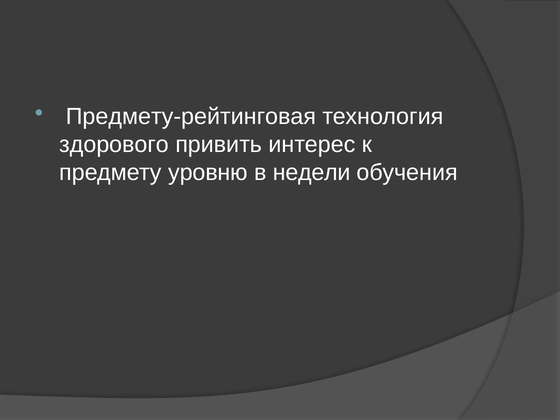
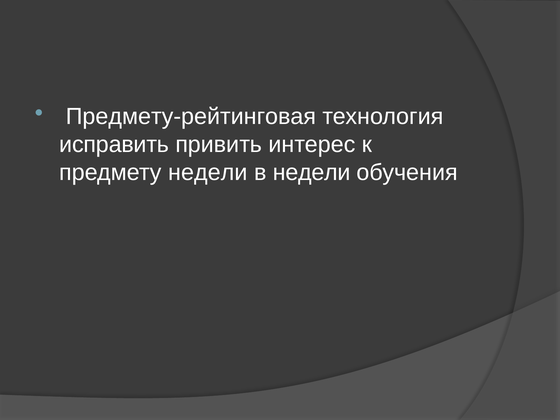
здорового: здорового -> исправить
предмету уровню: уровню -> недели
